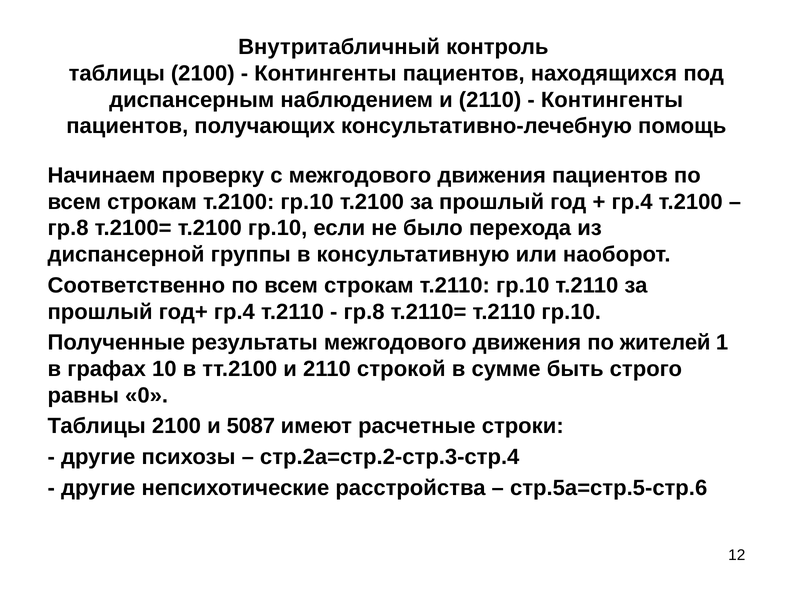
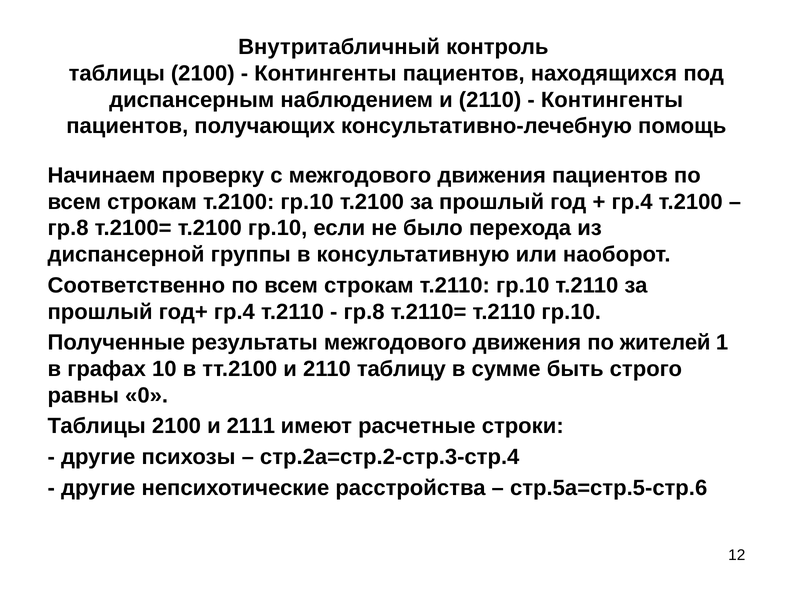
строкой: строкой -> таблицу
5087: 5087 -> 2111
